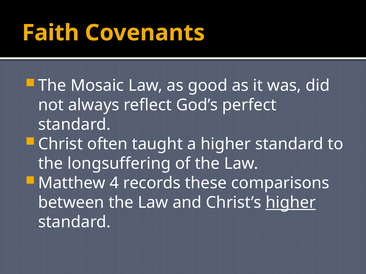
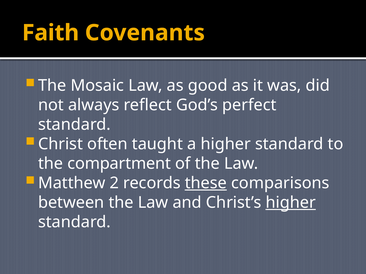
longsuffering: longsuffering -> compartment
4: 4 -> 2
these underline: none -> present
